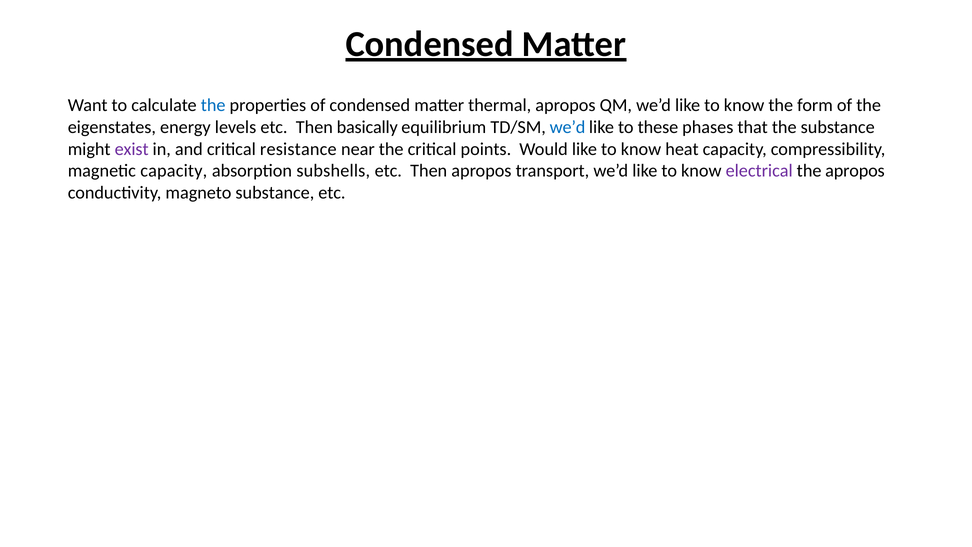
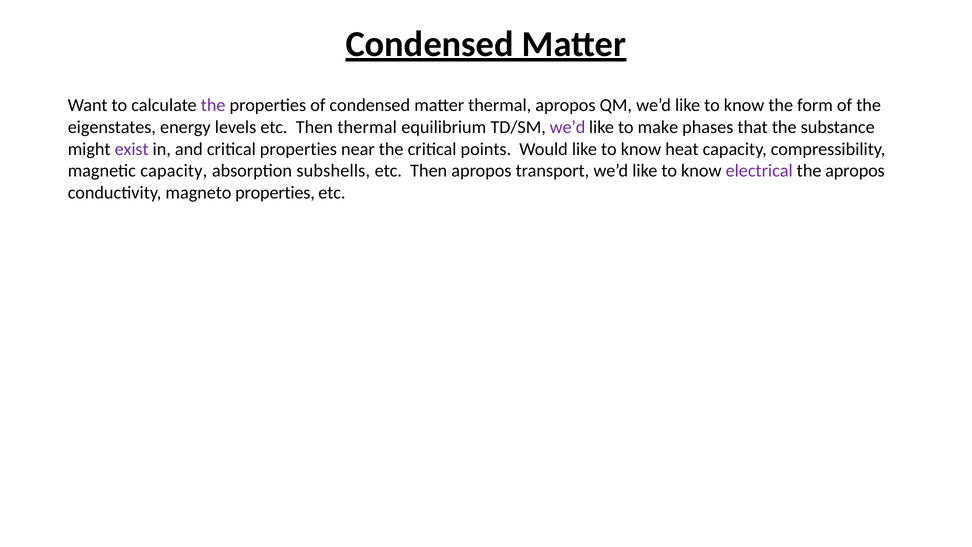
the at (213, 105) colour: blue -> purple
Then basically: basically -> thermal
we’d at (568, 127) colour: blue -> purple
these: these -> make
critical resistance: resistance -> properties
magneto substance: substance -> properties
